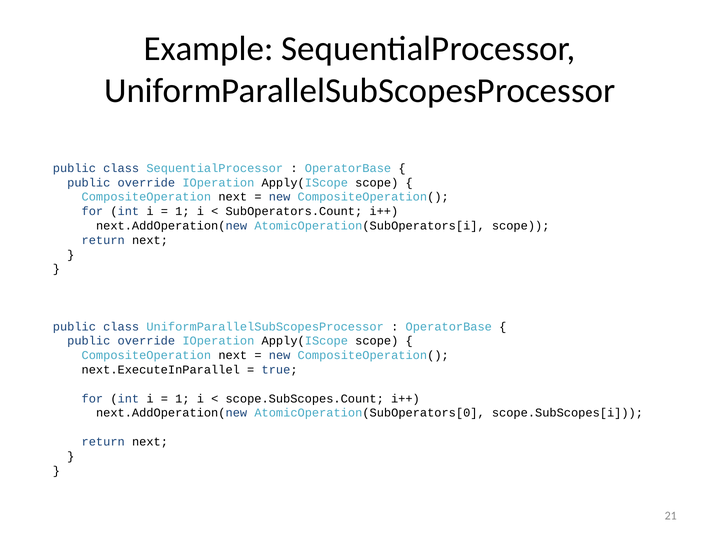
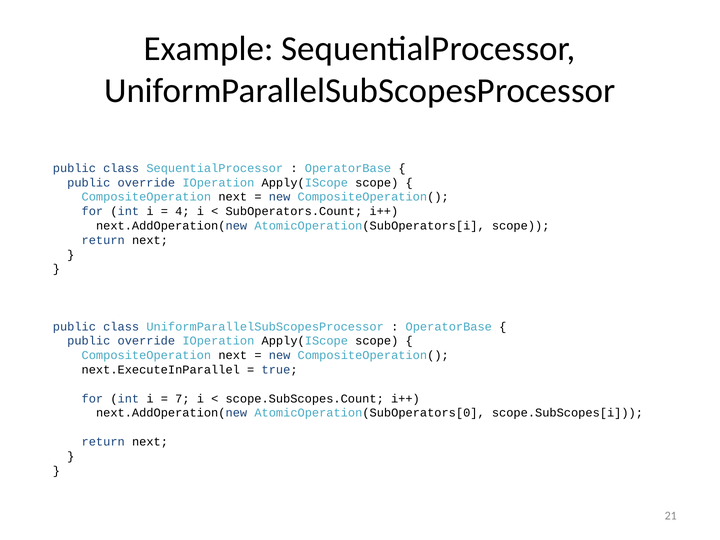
1 at (182, 211): 1 -> 4
1 at (182, 399): 1 -> 7
